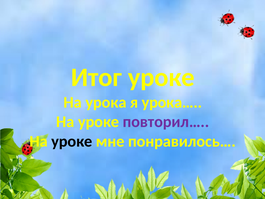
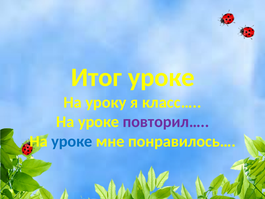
урока: урока -> уроку
урока…: урока… -> класс…
уроке at (72, 141) colour: black -> blue
